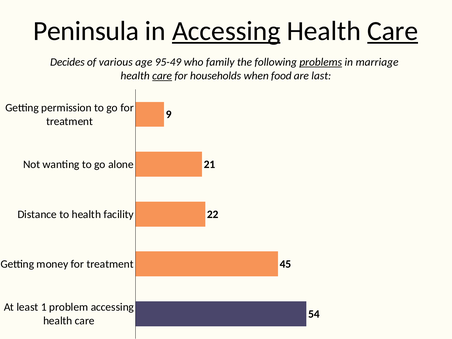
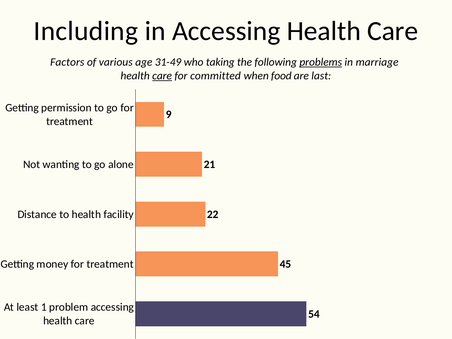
Peninsula: Peninsula -> Including
Accessing at (226, 31) underline: present -> none
Care at (393, 31) underline: present -> none
Decides: Decides -> Factors
95-49: 95-49 -> 31-49
family: family -> taking
households: households -> committed
